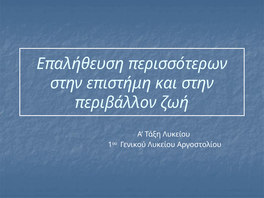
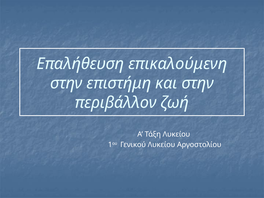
περισσότερων: περισσότερων -> επικαλούμενη
